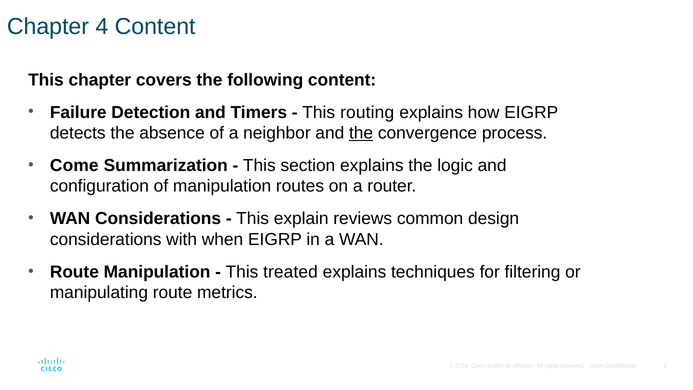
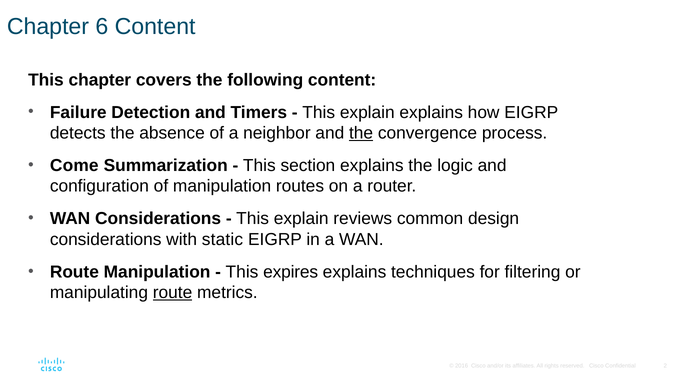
4: 4 -> 6
routing at (367, 112): routing -> explain
when: when -> static
treated: treated -> expires
route at (173, 292) underline: none -> present
